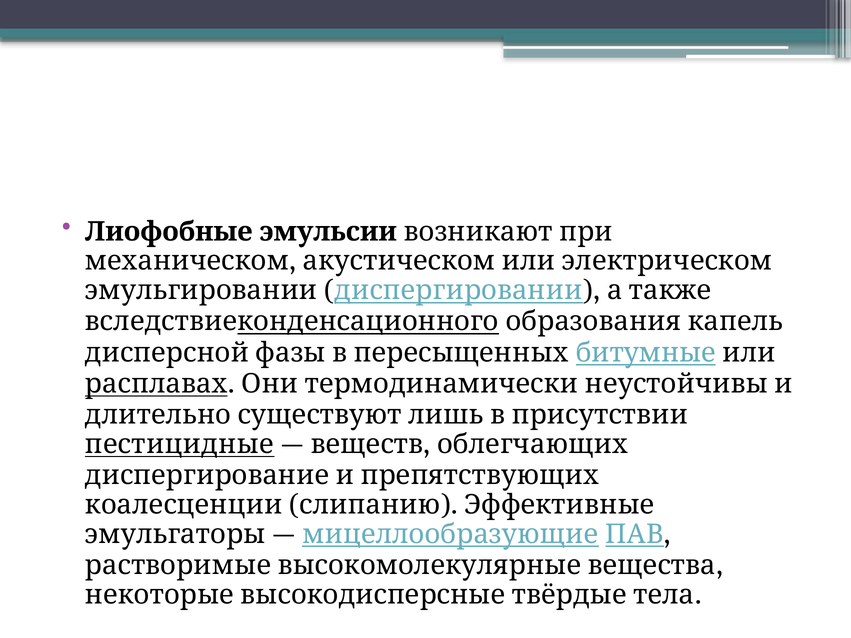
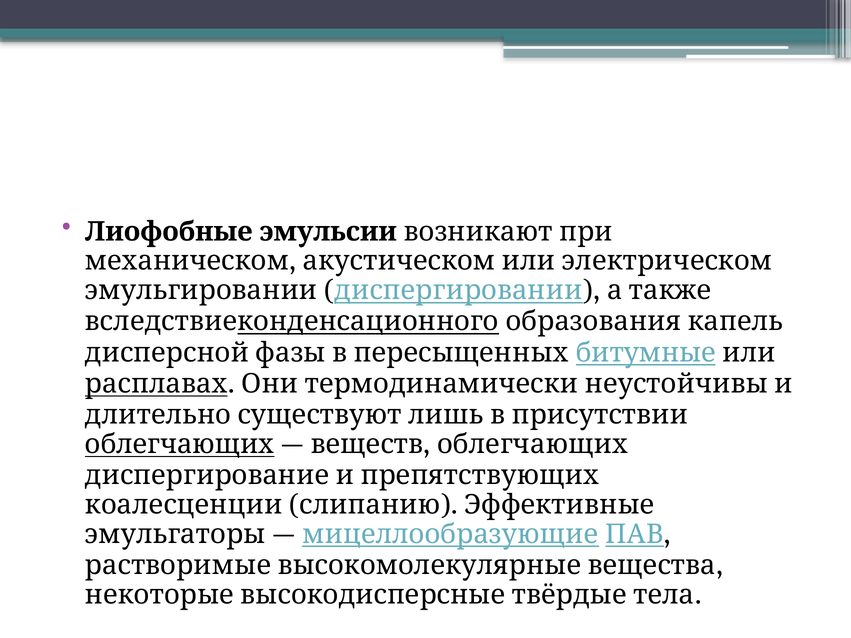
пестицидные at (179, 444): пестицидные -> облегчающих
